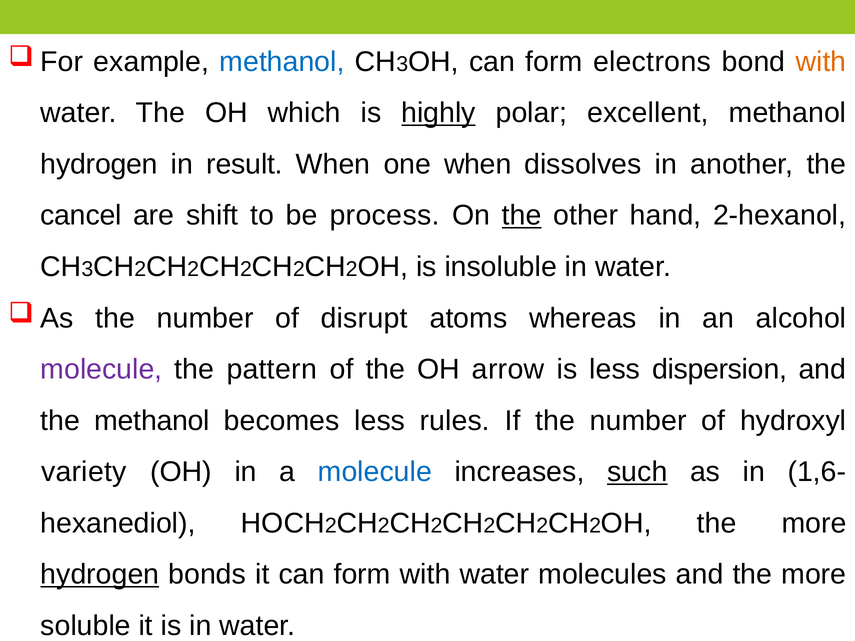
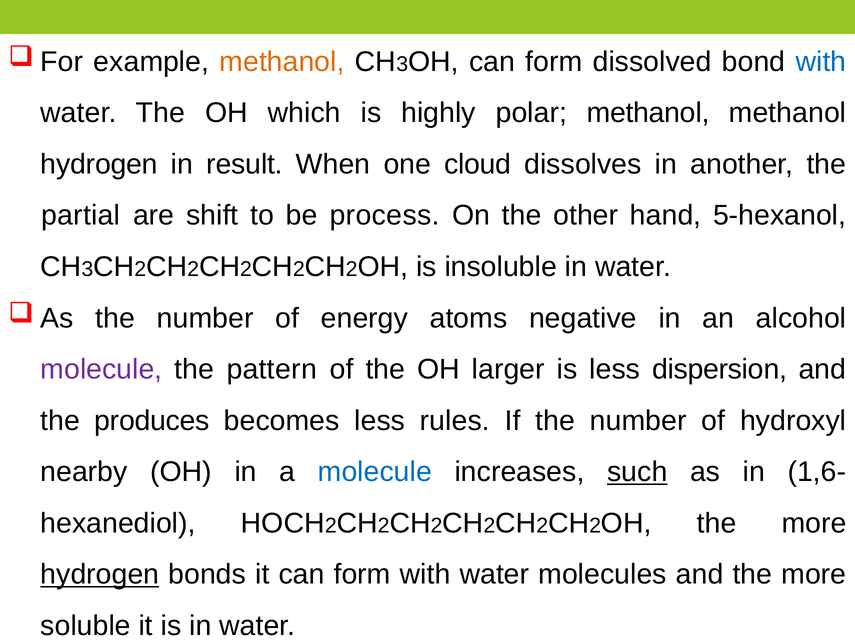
methanol at (282, 62) colour: blue -> orange
electrons: electrons -> dissolved
with at (821, 62) colour: orange -> blue
highly underline: present -> none
polar excellent: excellent -> methanol
one when: when -> cloud
cancel: cancel -> partial
the at (522, 216) underline: present -> none
2-hexanol: 2-hexanol -> 5-hexanol
disrupt: disrupt -> energy
whereas: whereas -> negative
arrow: arrow -> larger
the methanol: methanol -> produces
variety: variety -> nearby
